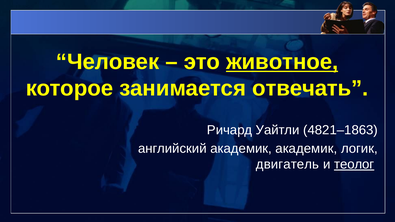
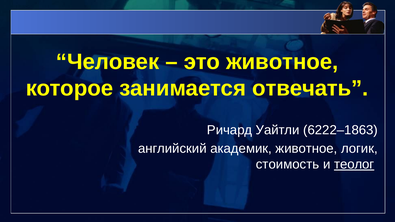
животное at (282, 62) underline: present -> none
4821–1863: 4821–1863 -> 6222–1863
академик академик: академик -> животное
двигатель: двигатель -> стоимость
